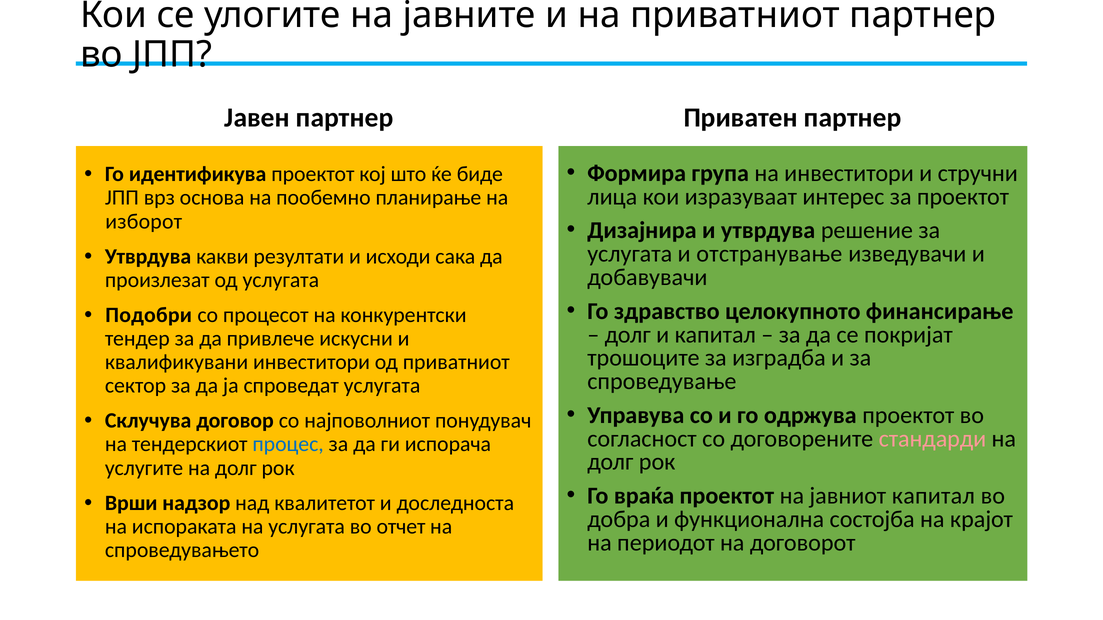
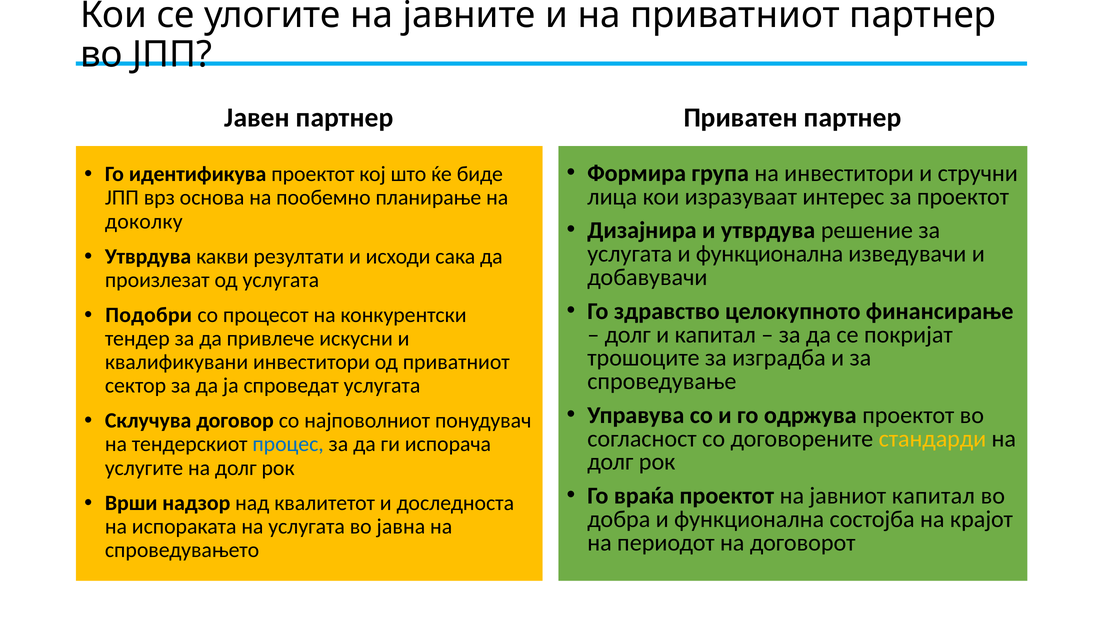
изборот: изборот -> доколку
услугата и отстранување: отстранување -> функционална
стандарди colour: pink -> yellow
отчет: отчет -> јавна
